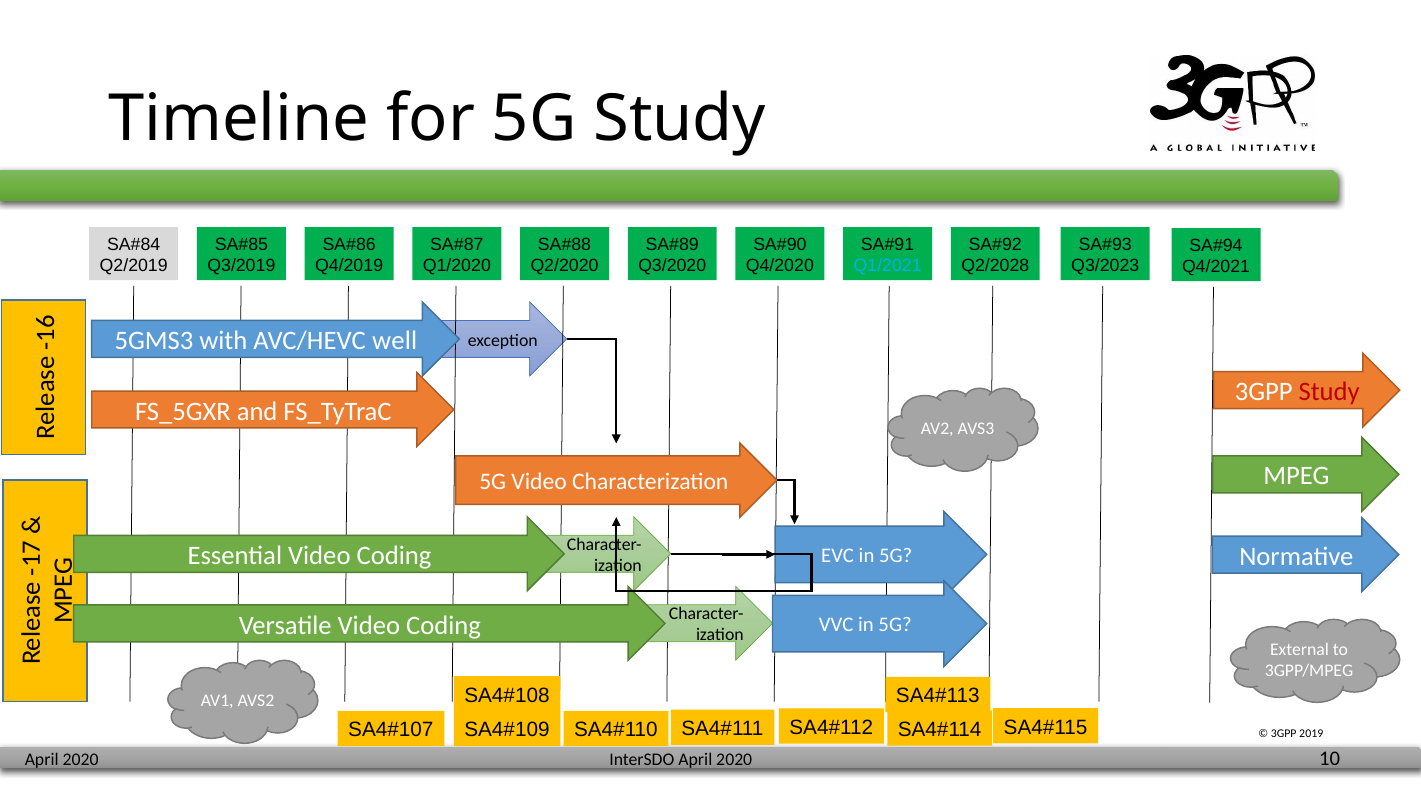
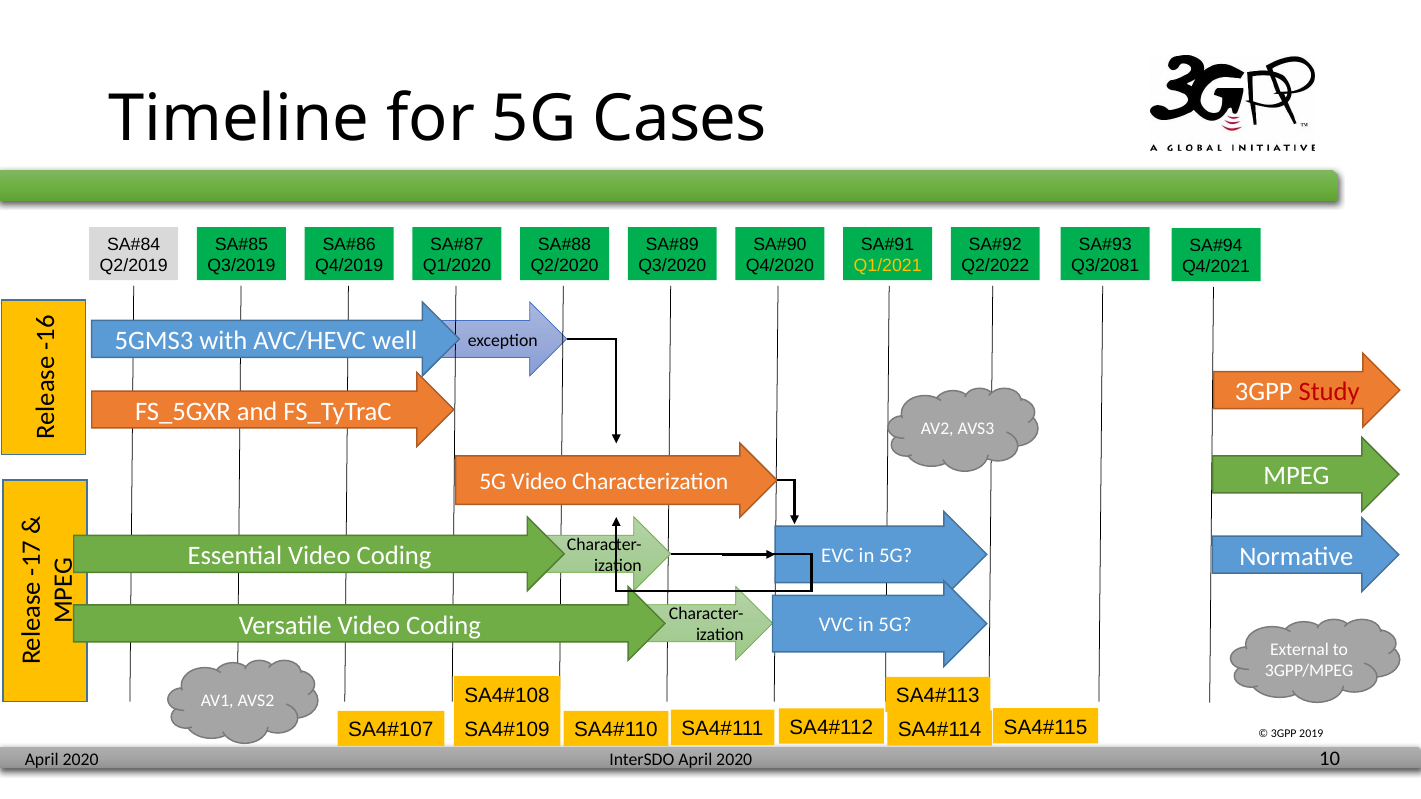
5G Study: Study -> Cases
Q1/2021 colour: light blue -> yellow
Q2/2028: Q2/2028 -> Q2/2022
Q3/2023: Q3/2023 -> Q3/2081
